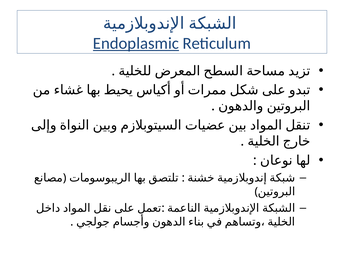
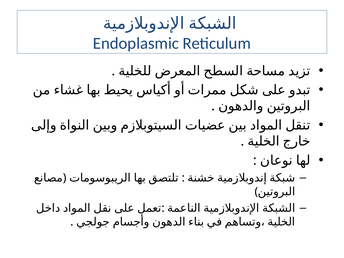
Endoplasmic underline: present -> none
